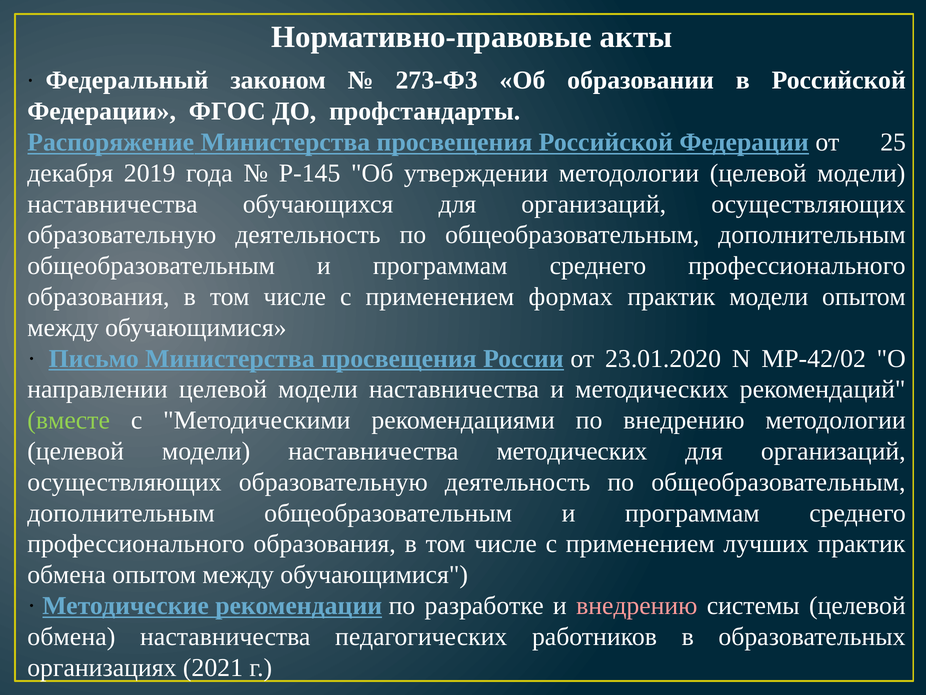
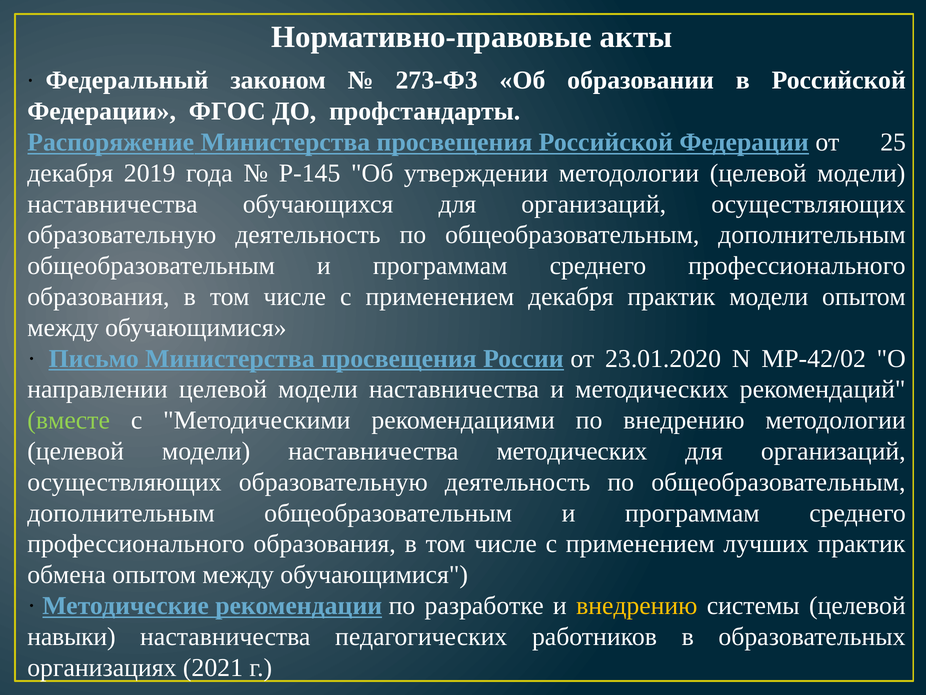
применением формах: формах -> декабря
внедрению at (637, 605) colour: pink -> yellow
обмена at (71, 636): обмена -> навыки
